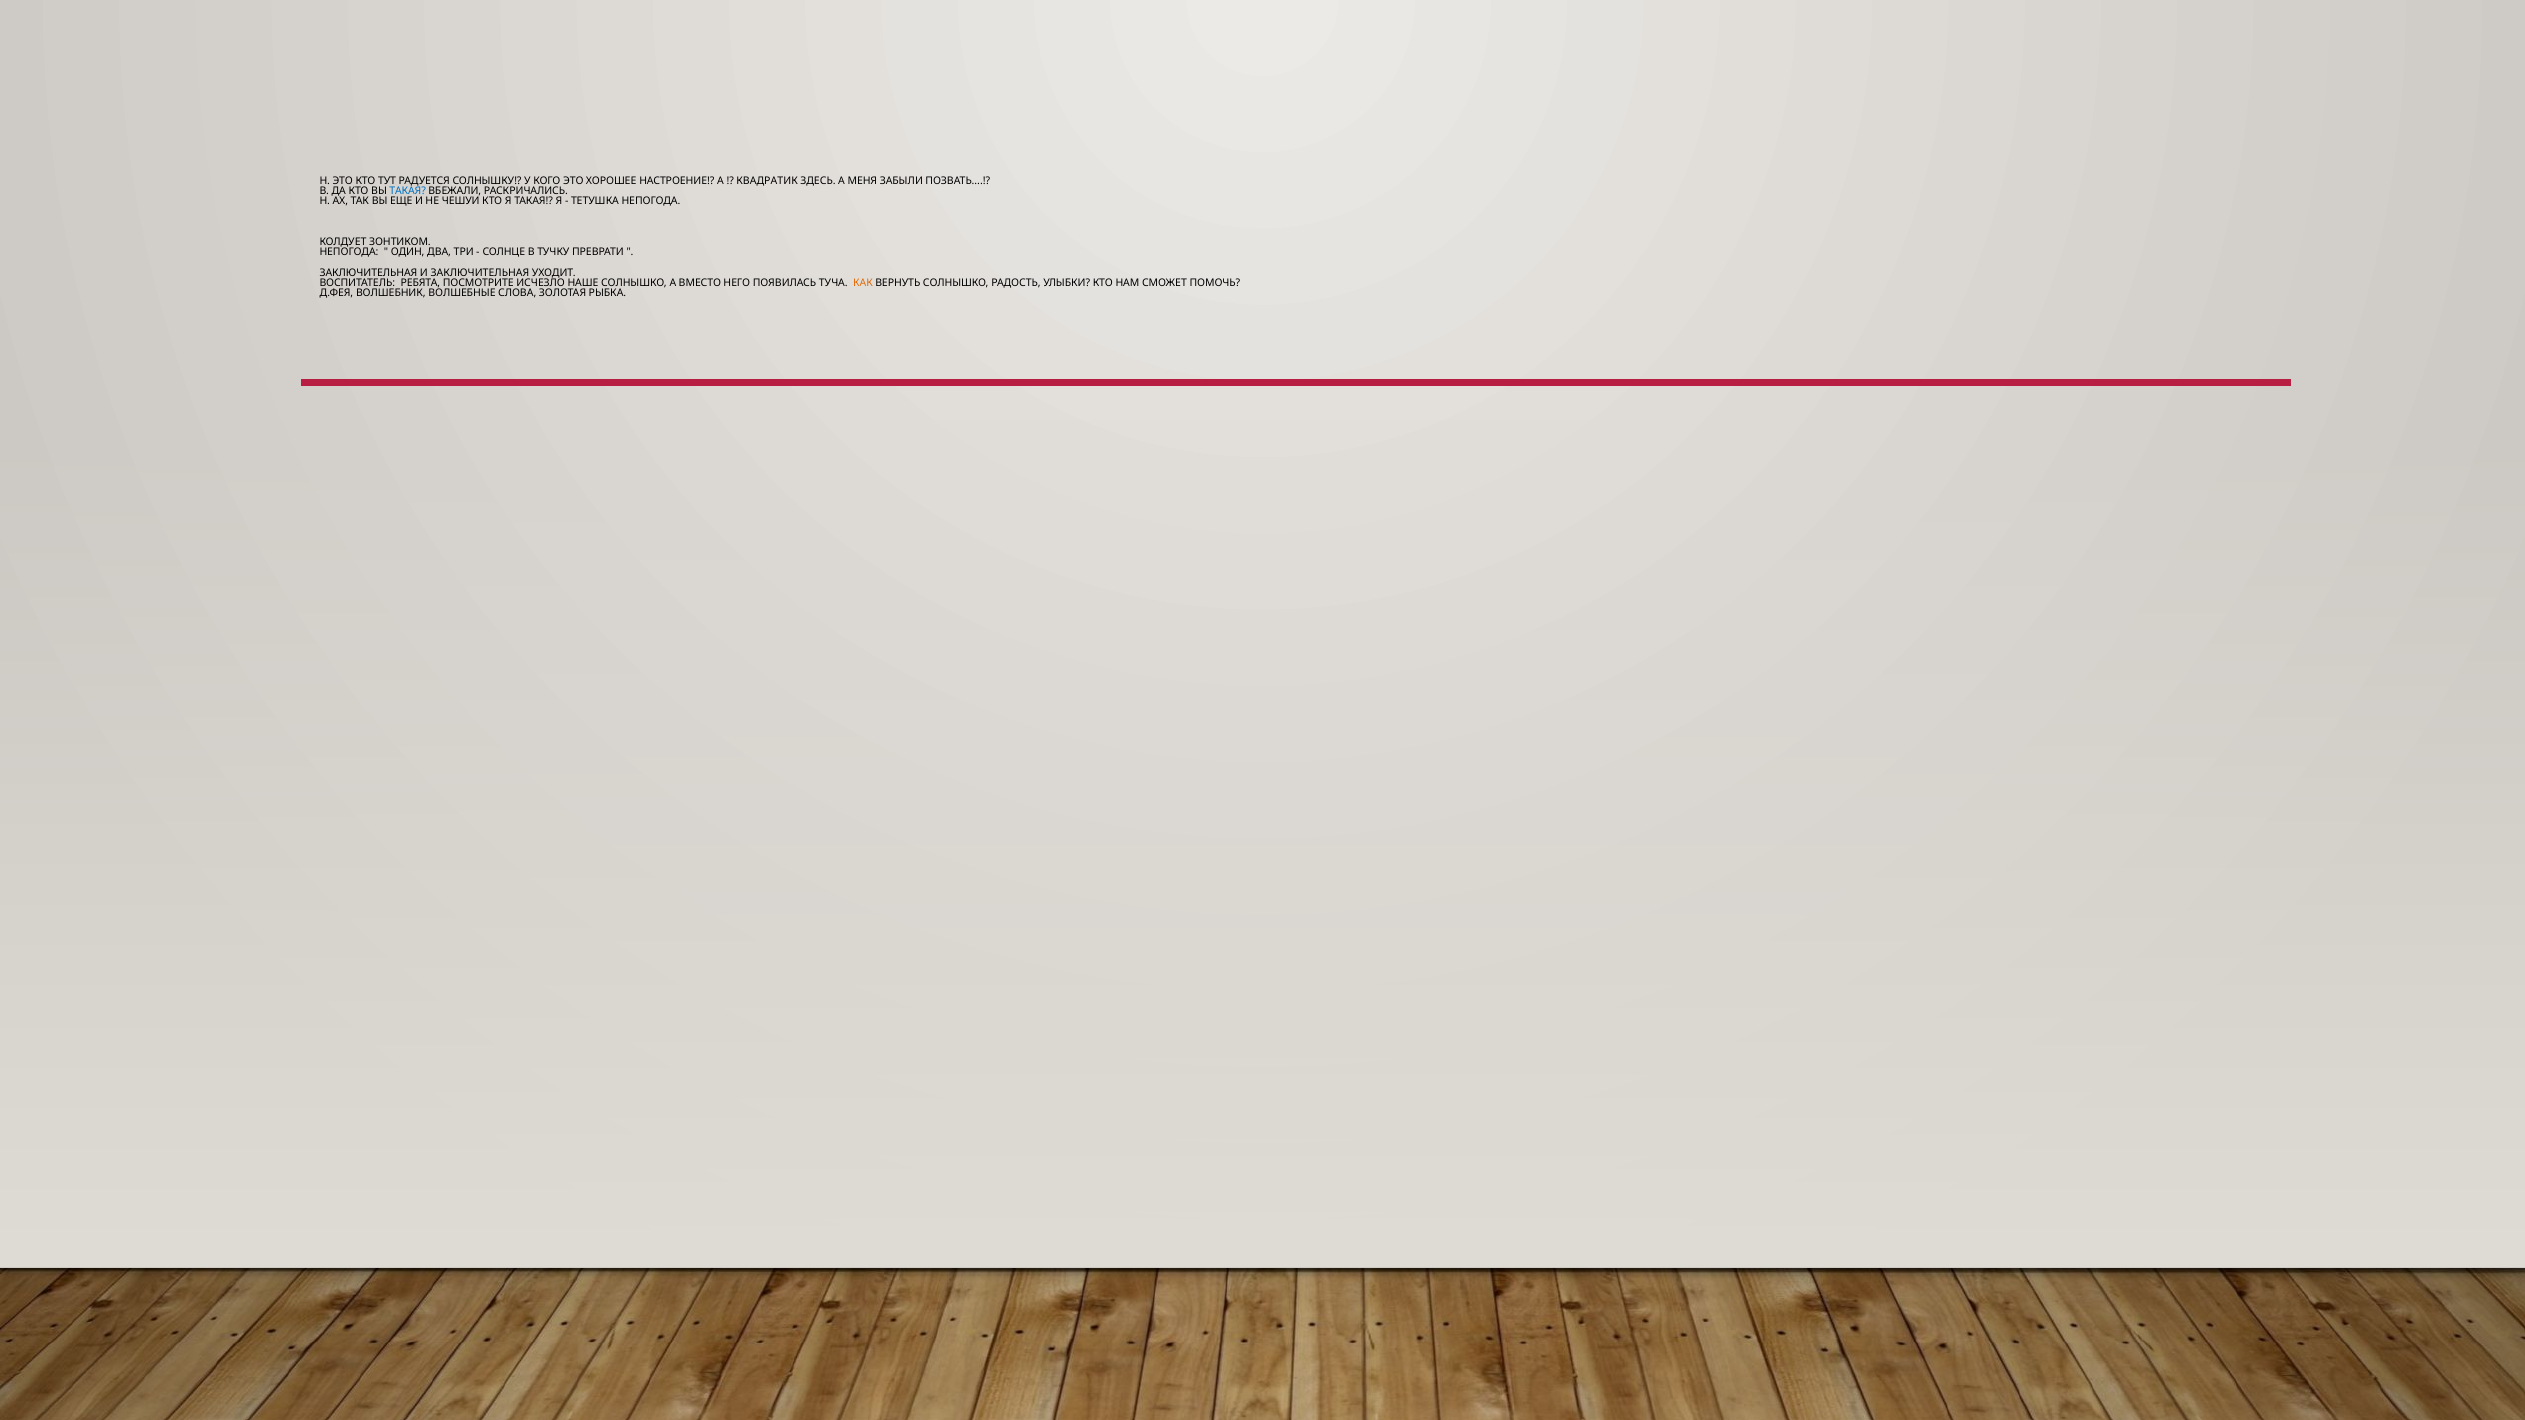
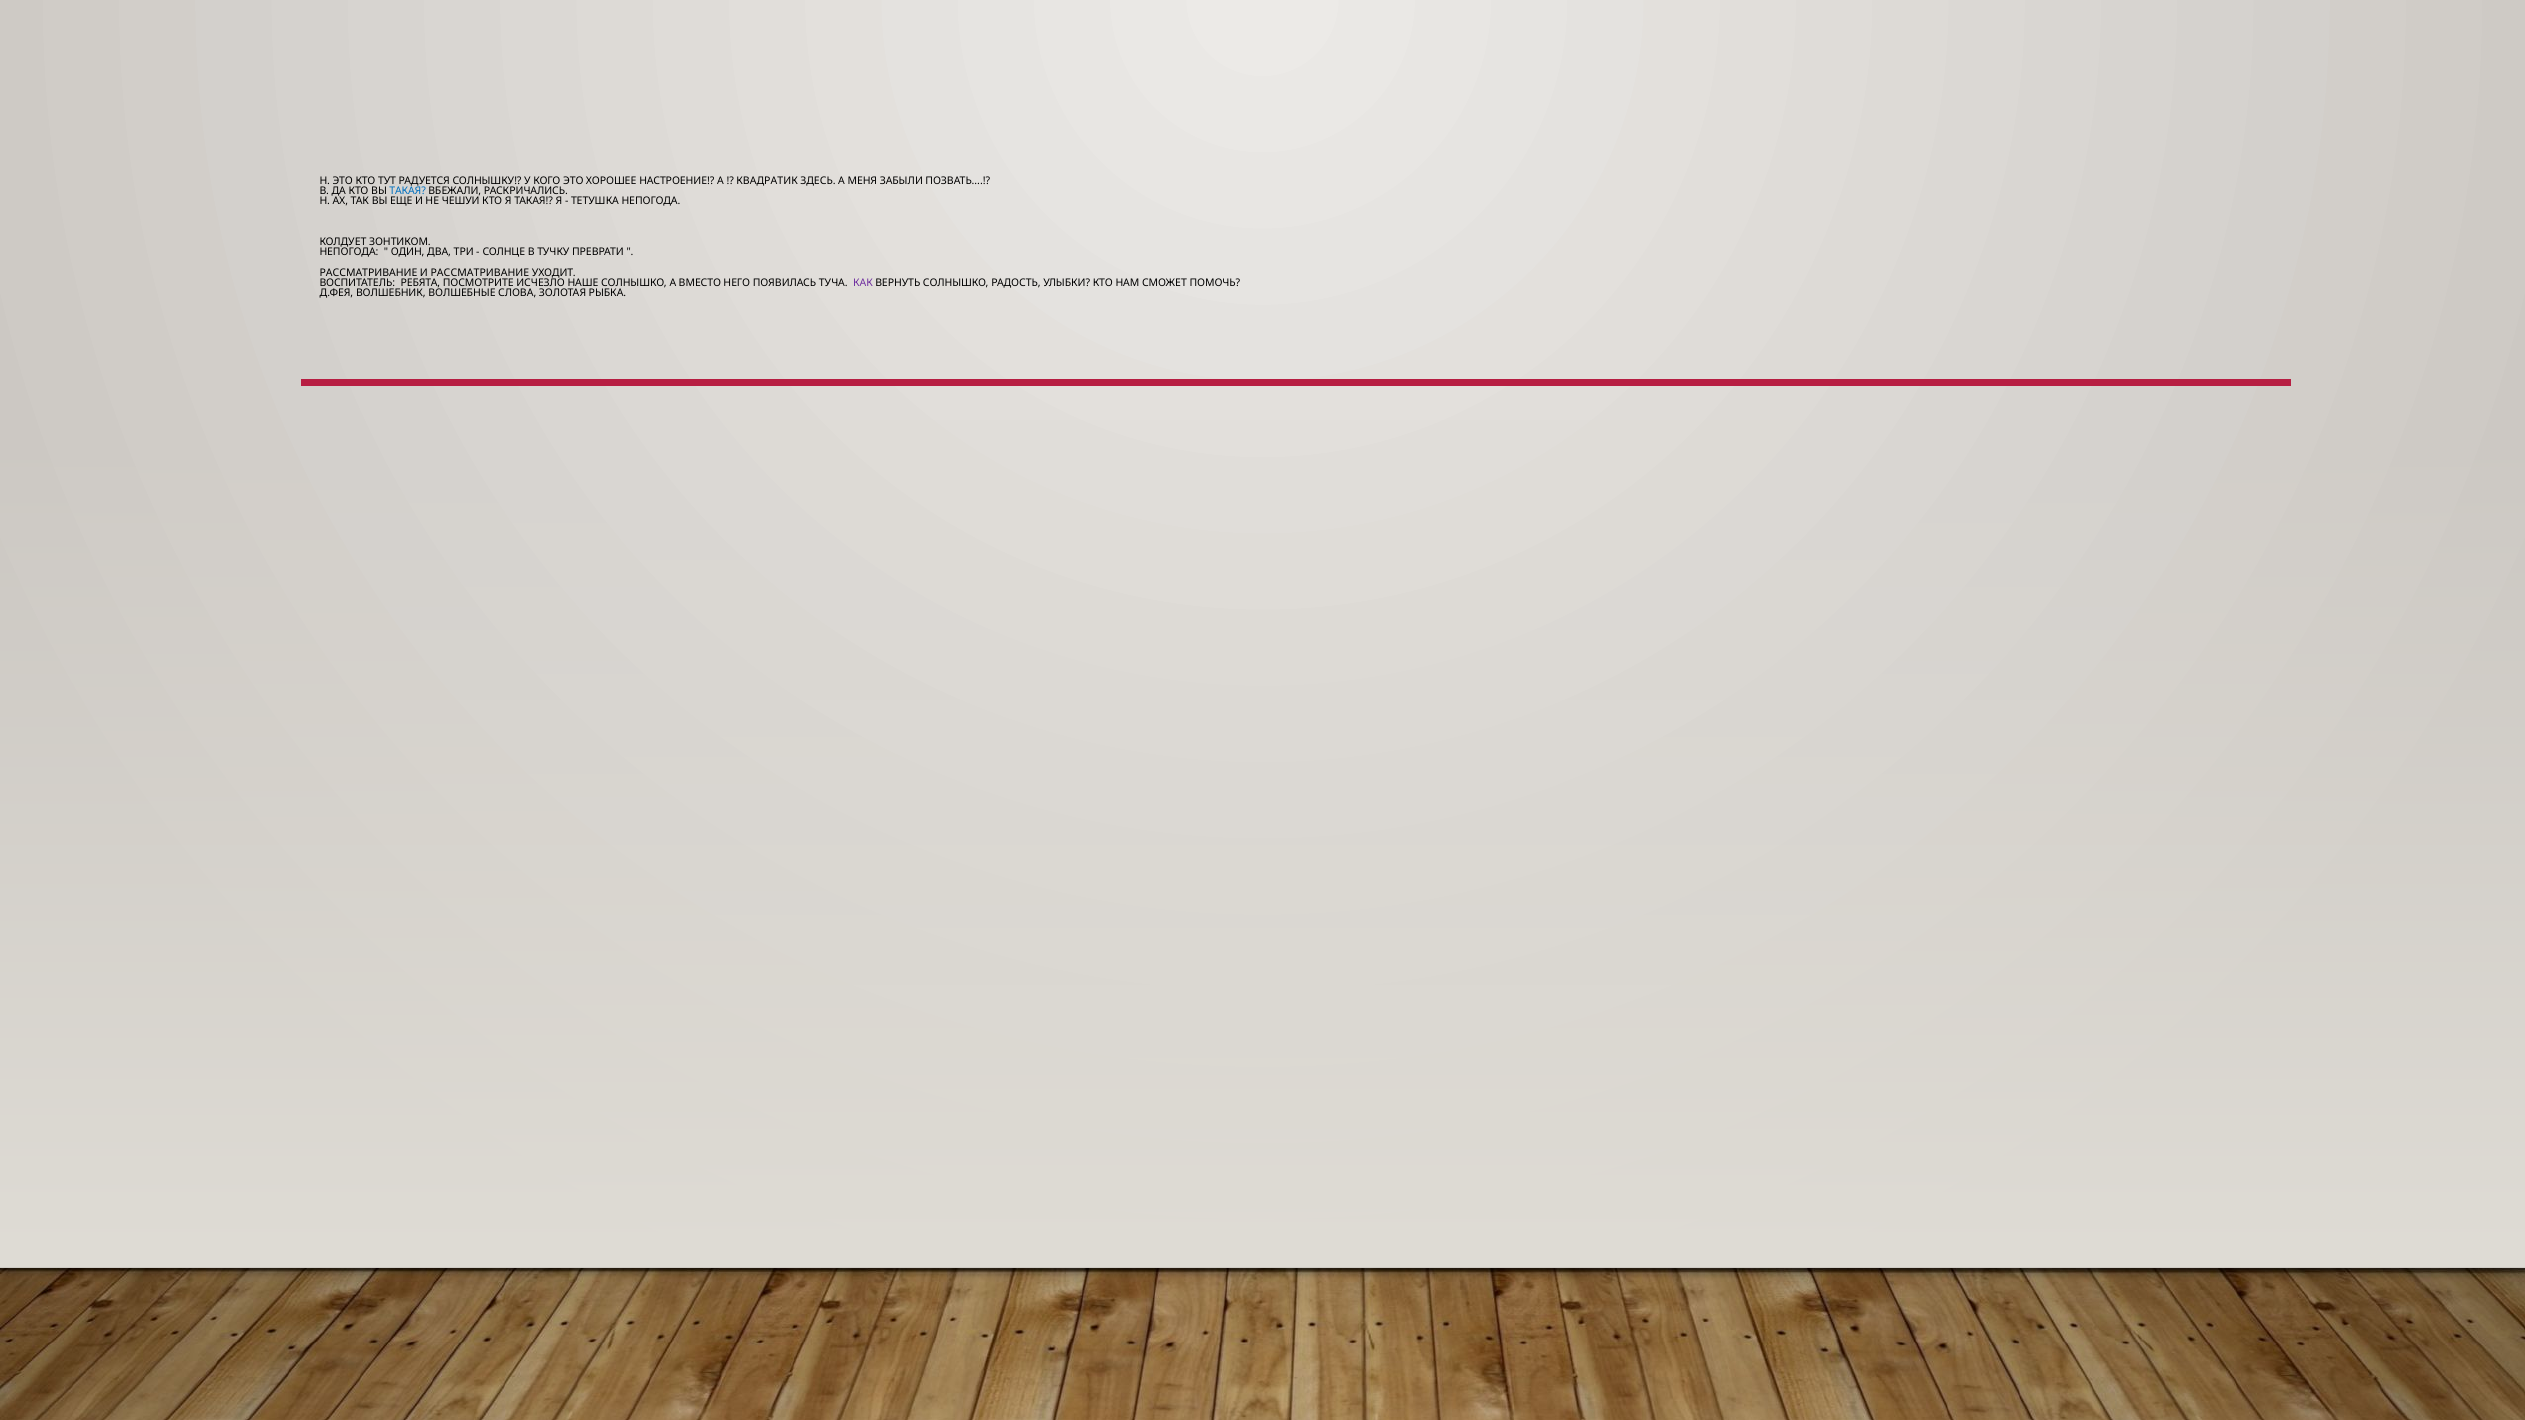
ЗАКЛЮЧИТЕЛЬНАЯ at (369, 273): ЗАКЛЮЧИТЕЛЬНАЯ -> РАССМАТРИВАНИЕ
И ЗАКЛЮЧИТЕЛЬНАЯ: ЗАКЛЮЧИТЕЛЬНАЯ -> РАССМАТРИВАНИЕ
КАК colour: orange -> purple
